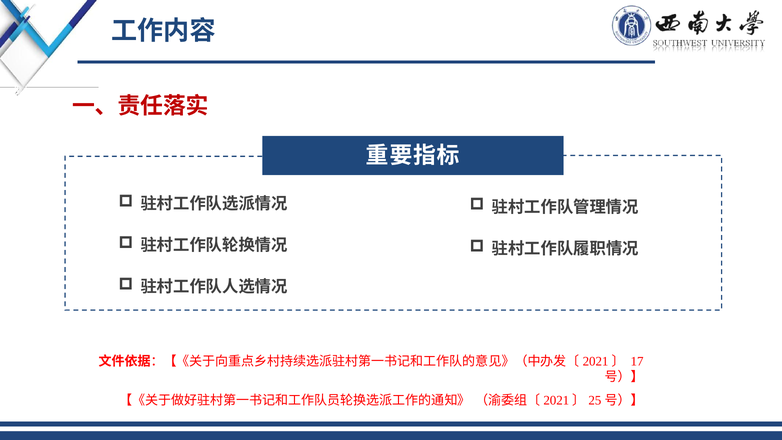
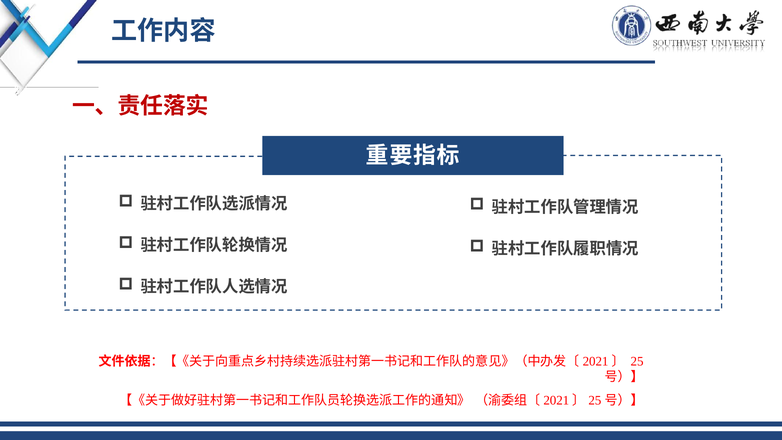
17: 17 -> 25
